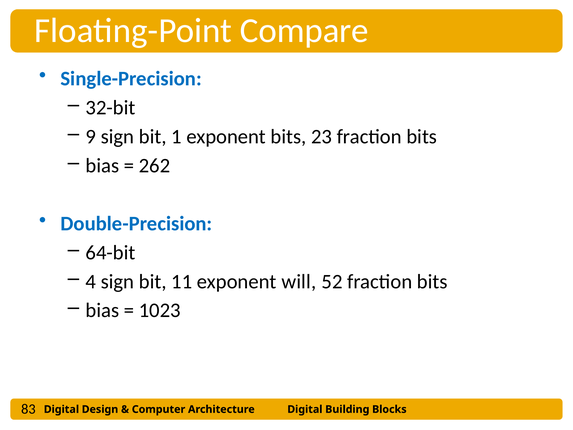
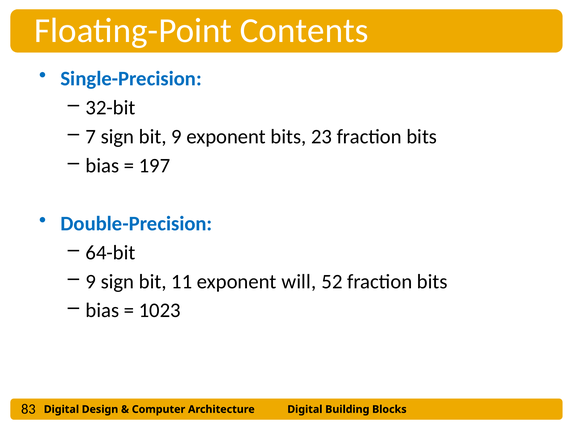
Compare: Compare -> Contents
9: 9 -> 7
bit 1: 1 -> 9
262: 262 -> 197
4 at (91, 281): 4 -> 9
